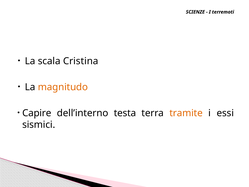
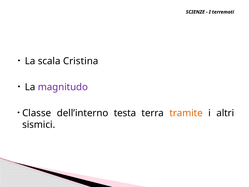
magnitudo colour: orange -> purple
Capire: Capire -> Classe
essi: essi -> altri
